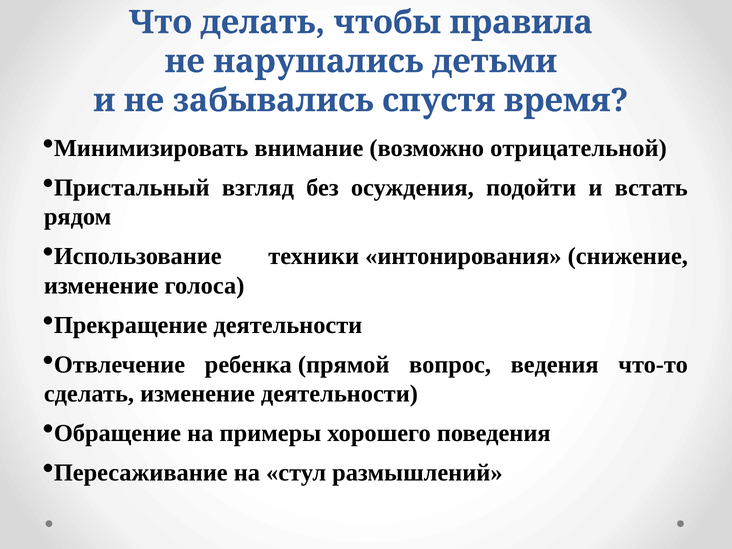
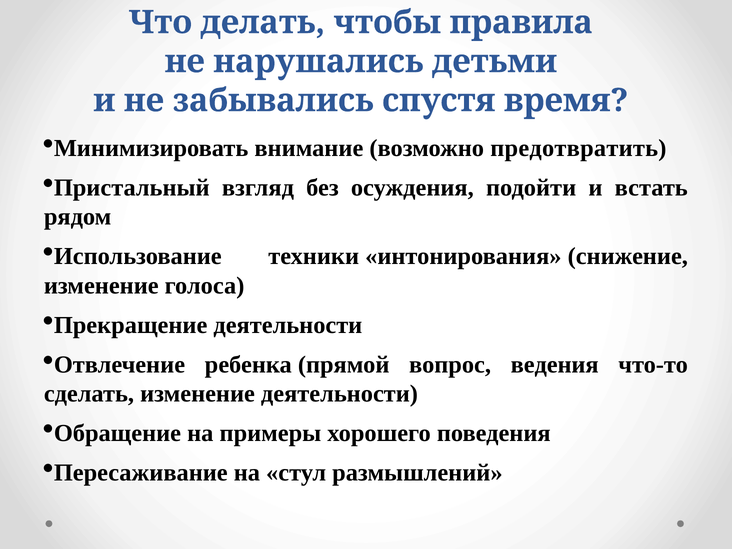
отрицательной: отрицательной -> предотвратить
